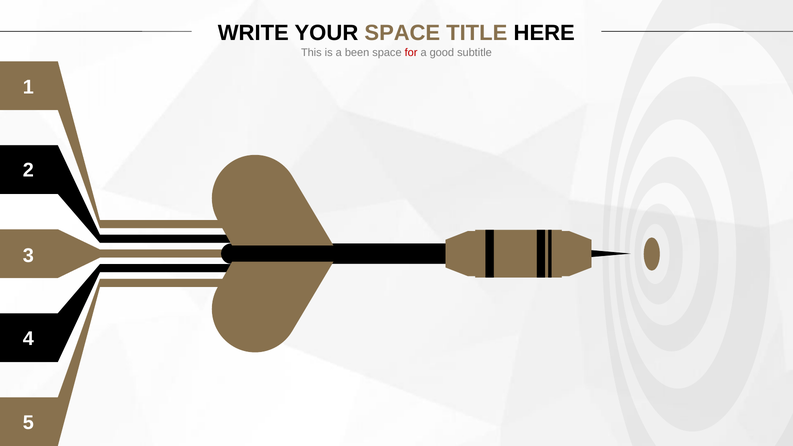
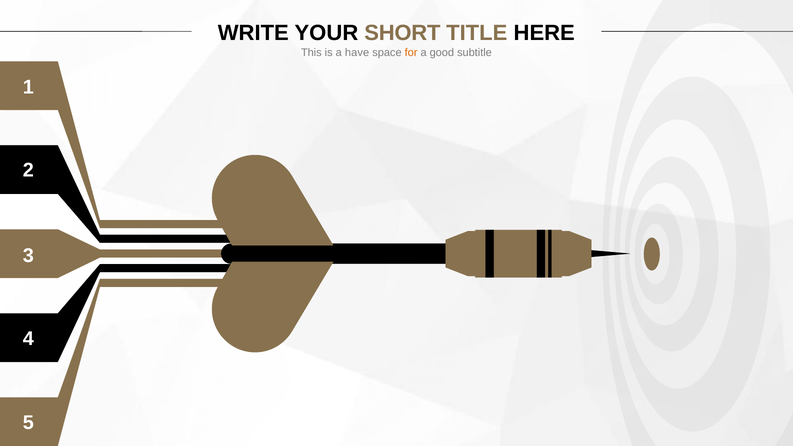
YOUR SPACE: SPACE -> SHORT
been: been -> have
for colour: red -> orange
